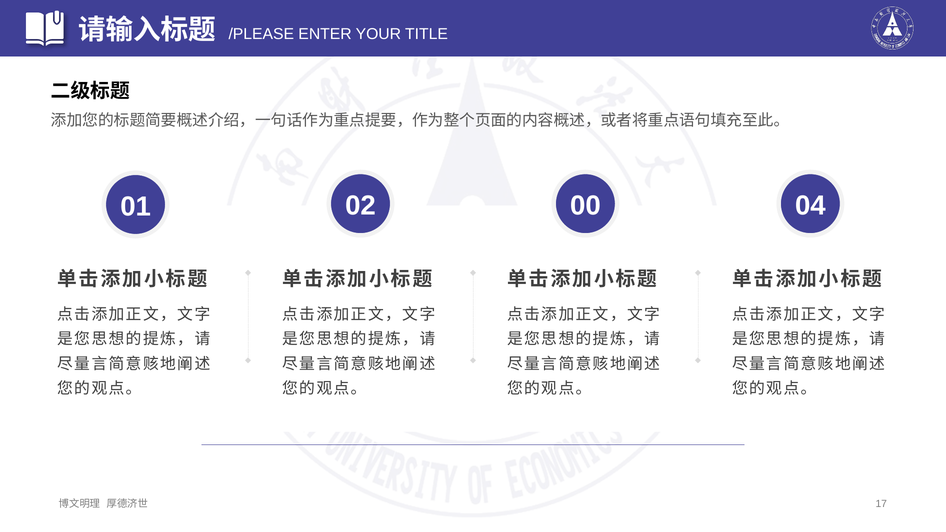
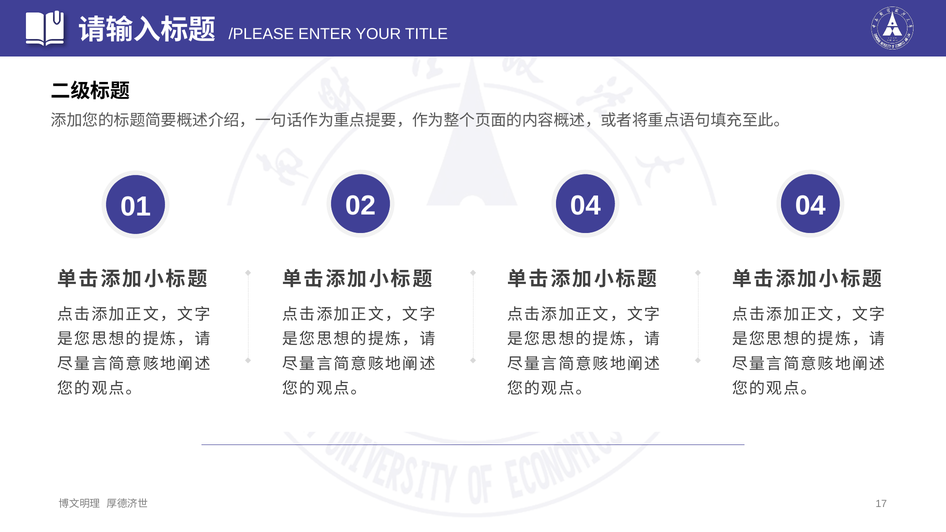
02 00: 00 -> 04
